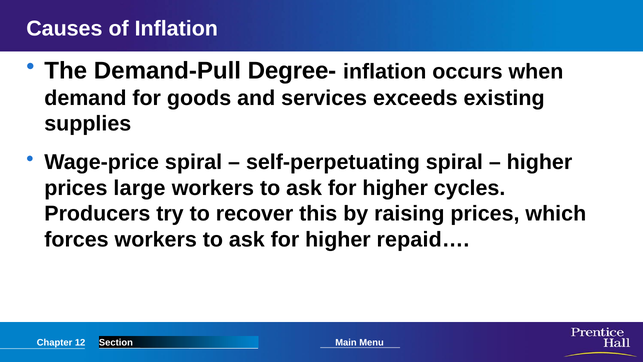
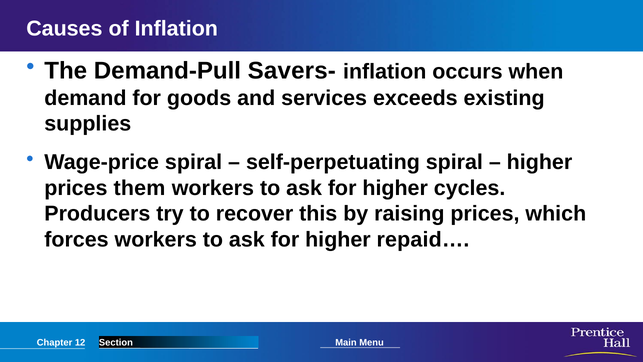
Degree-: Degree- -> Savers-
large: large -> them
